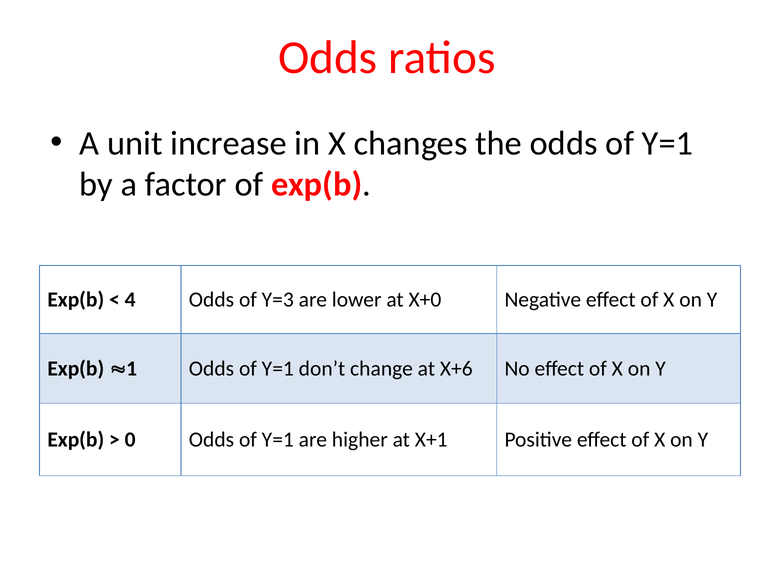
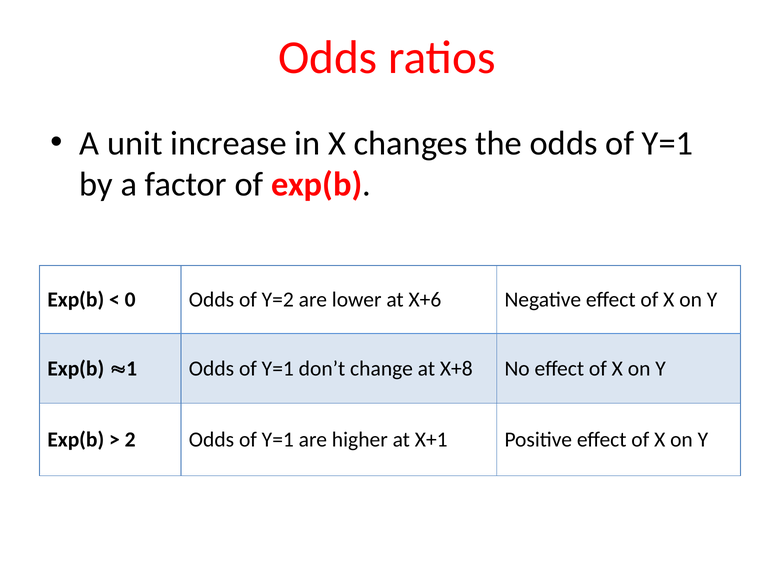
4: 4 -> 0
Y=3: Y=3 -> Y=2
X+0: X+0 -> X+6
X+6: X+6 -> X+8
0: 0 -> 2
